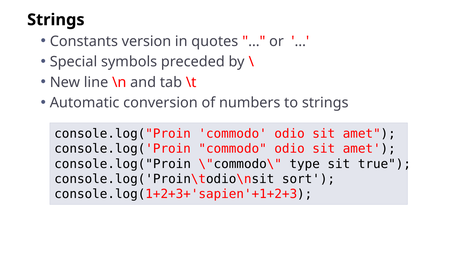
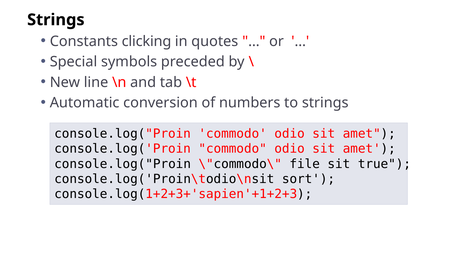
version: version -> clicking
type: type -> file
